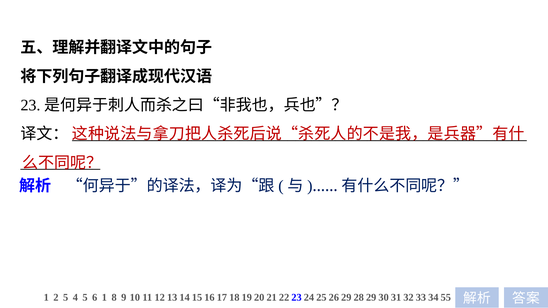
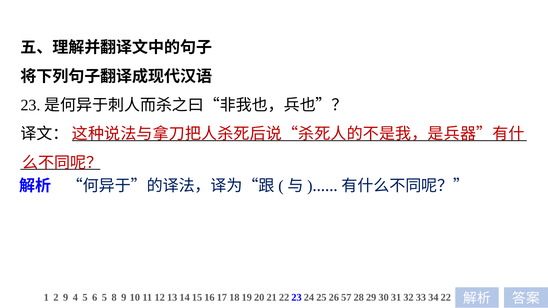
2 5: 5 -> 9
6 1: 1 -> 5
29: 29 -> 57
55: 55 -> 22
